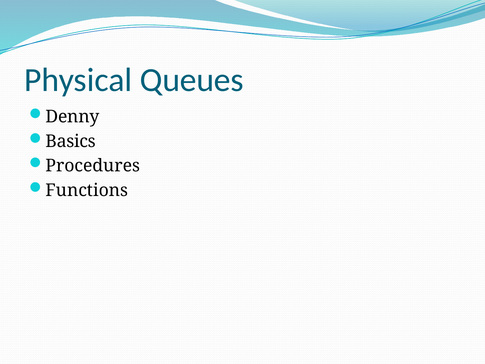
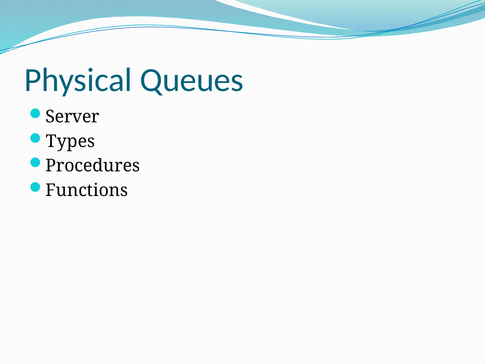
Denny: Denny -> Server
Basics: Basics -> Types
